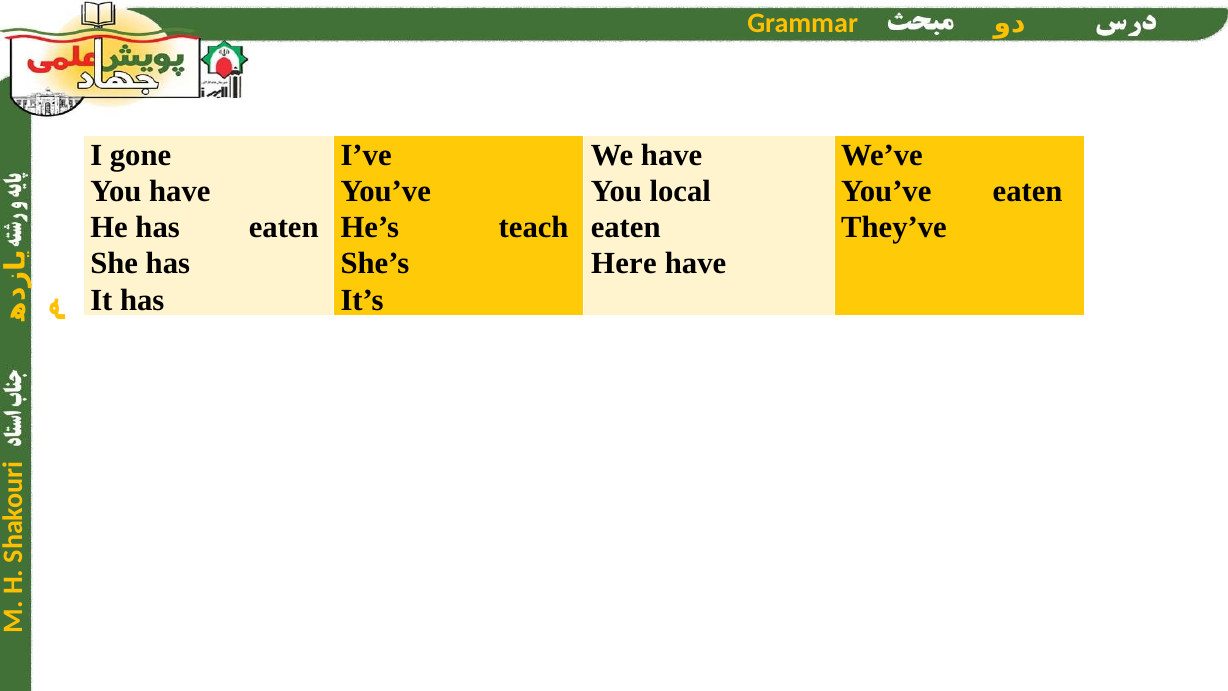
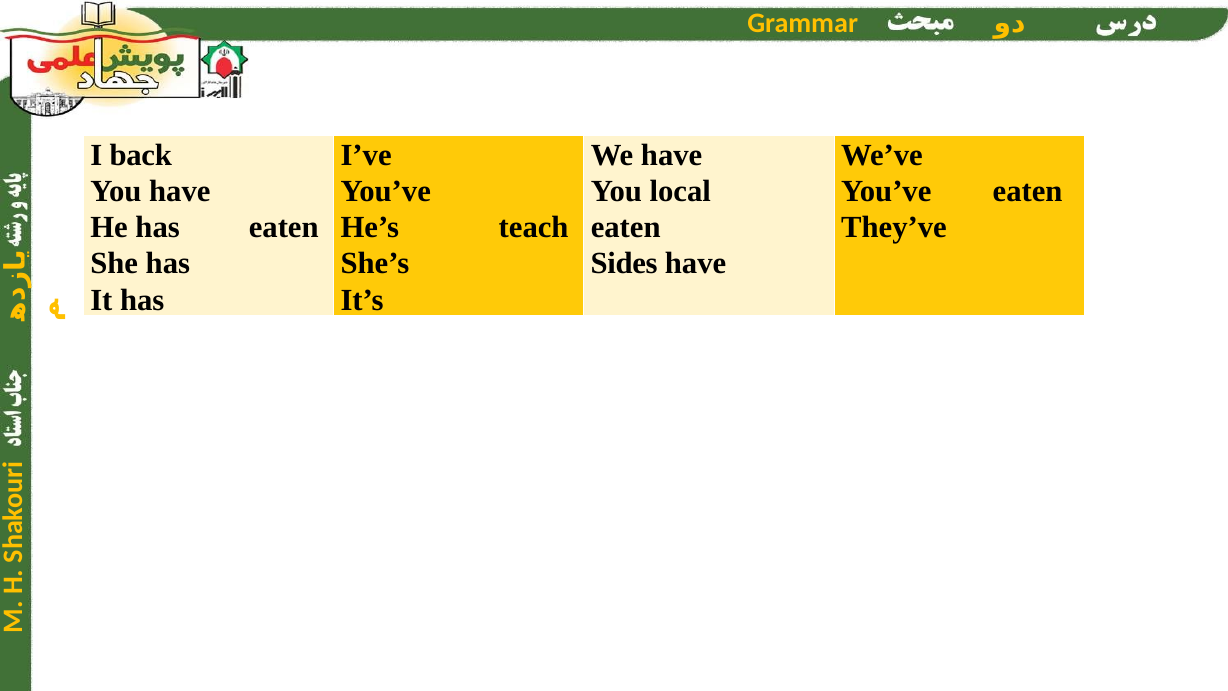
gone: gone -> back
Here: Here -> Sides
